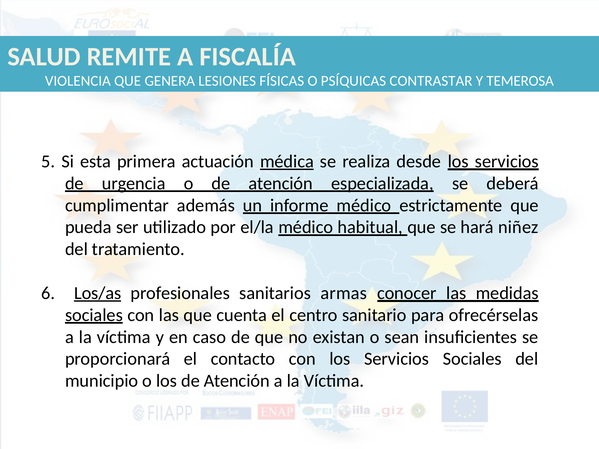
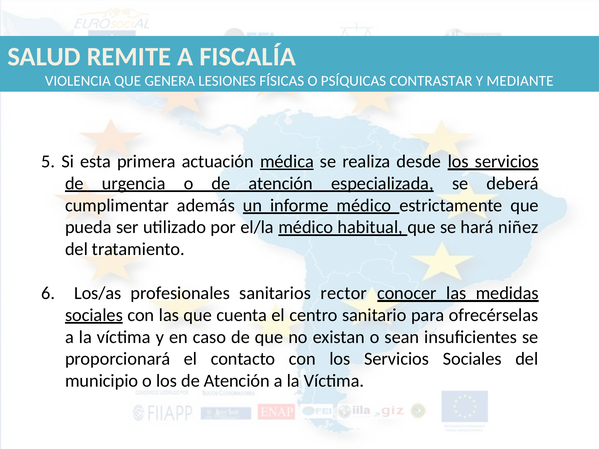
TEMEROSA: TEMEROSA -> MEDIANTE
Los/as underline: present -> none
armas: armas -> rector
